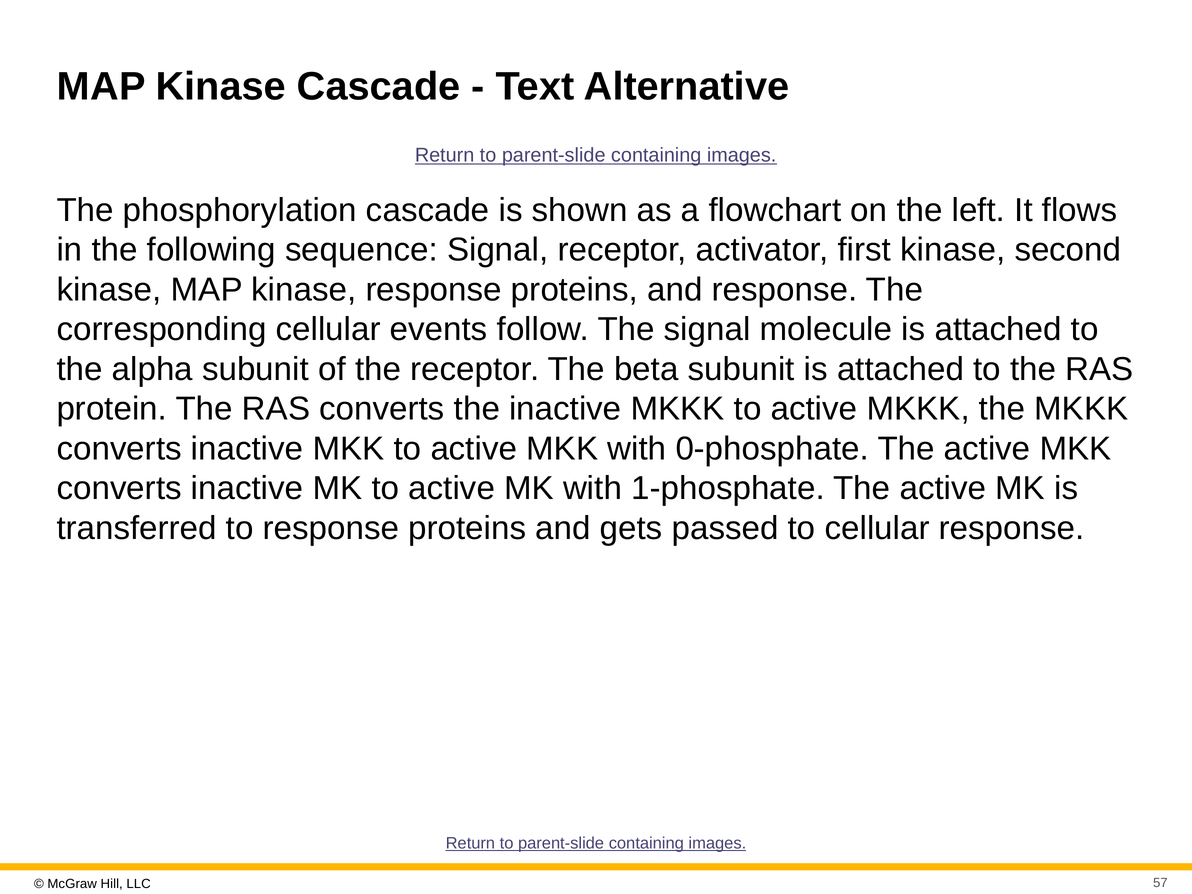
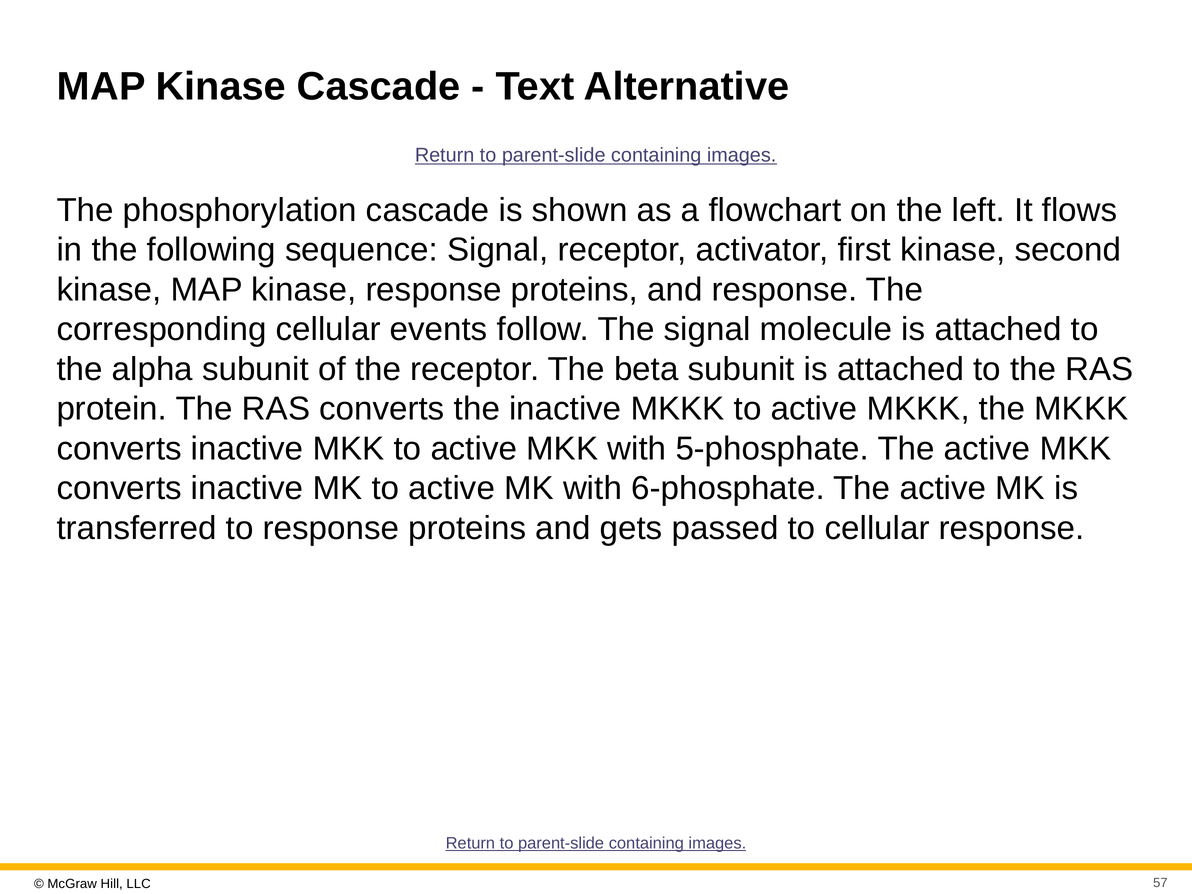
0-phosphate: 0-phosphate -> 5-phosphate
1-phosphate: 1-phosphate -> 6-phosphate
